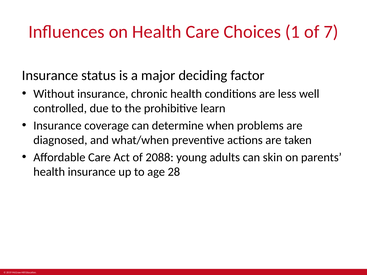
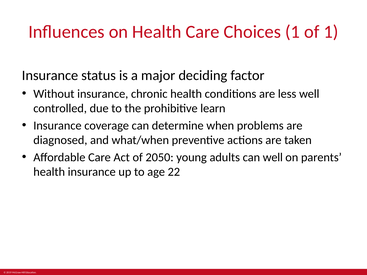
of 7: 7 -> 1
2088: 2088 -> 2050
can skin: skin -> well
28: 28 -> 22
